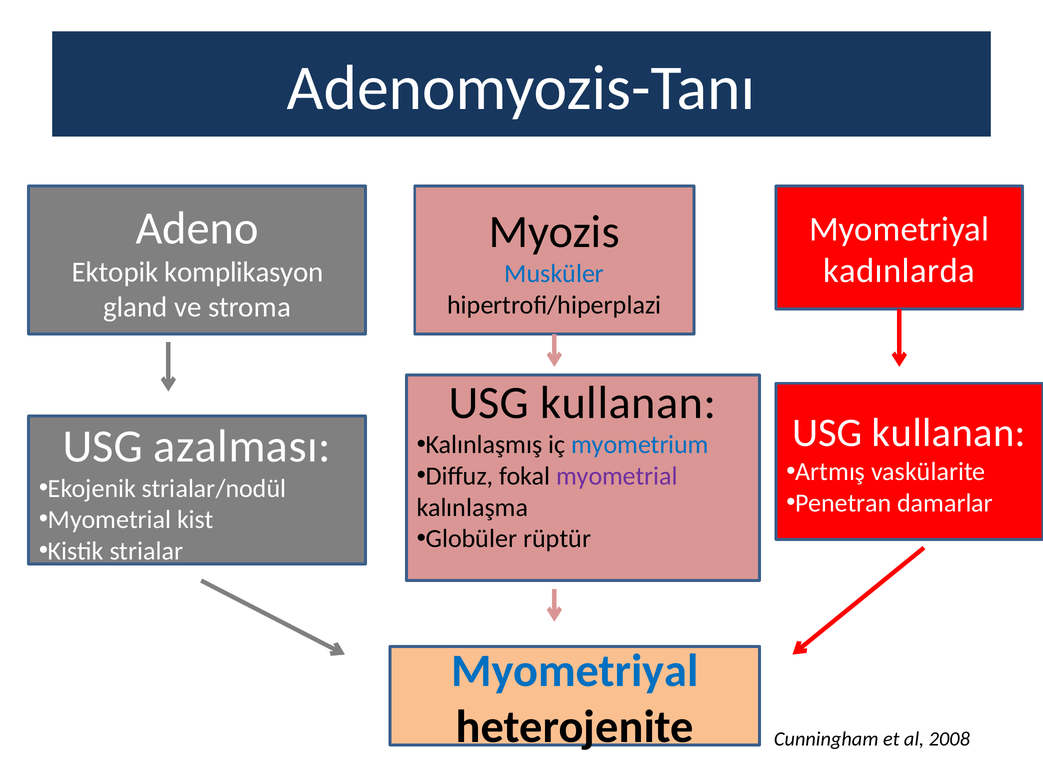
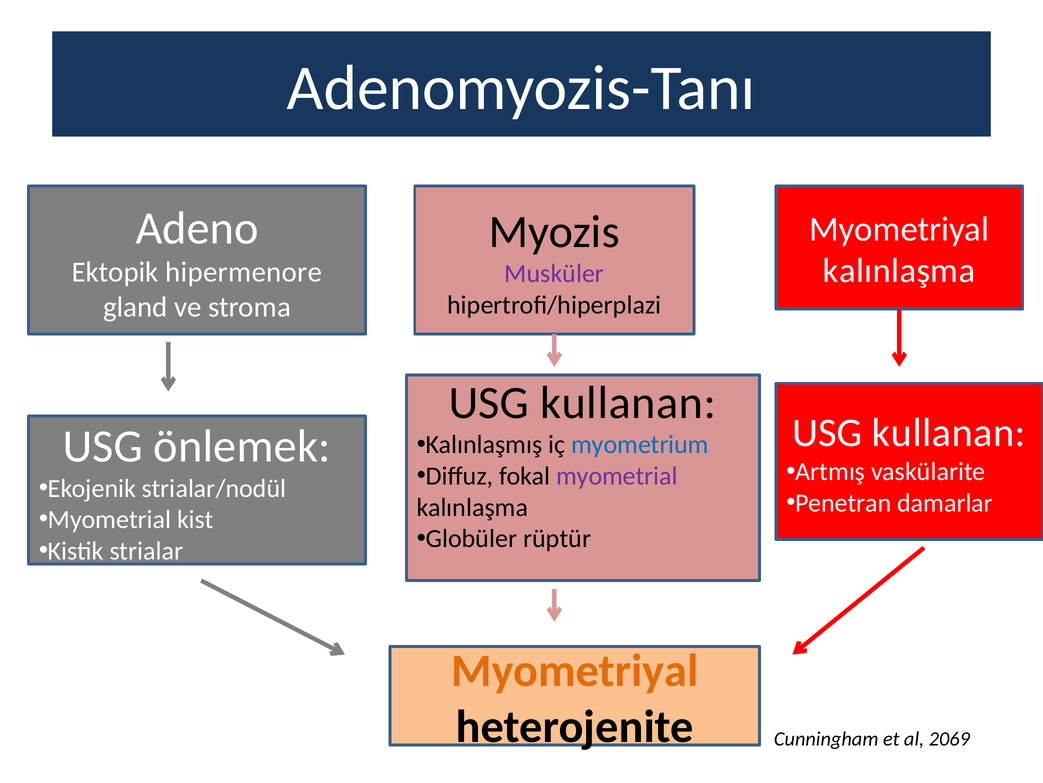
kadınlarda at (899, 271): kadınlarda -> kalınlaşma
komplikasyon: komplikasyon -> hipermenore
Musküler colour: blue -> purple
azalması: azalması -> önlemek
Myometriyal at (575, 670) colour: blue -> orange
2008: 2008 -> 2069
